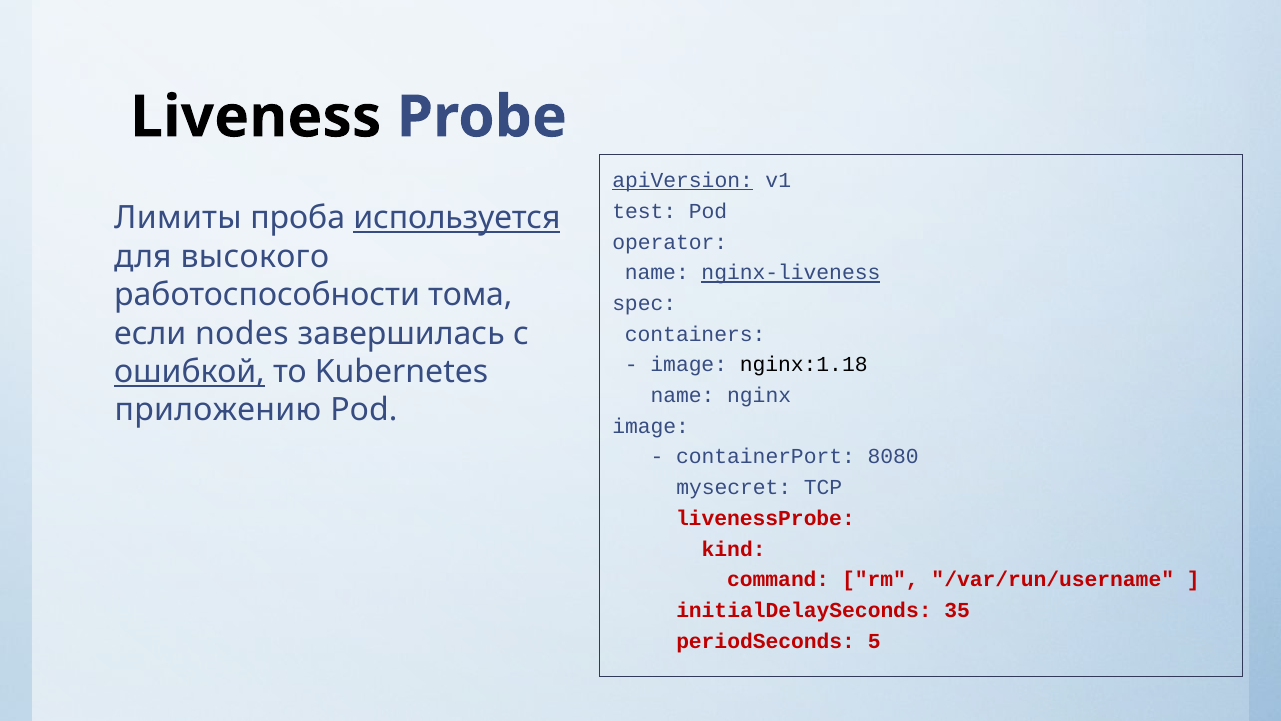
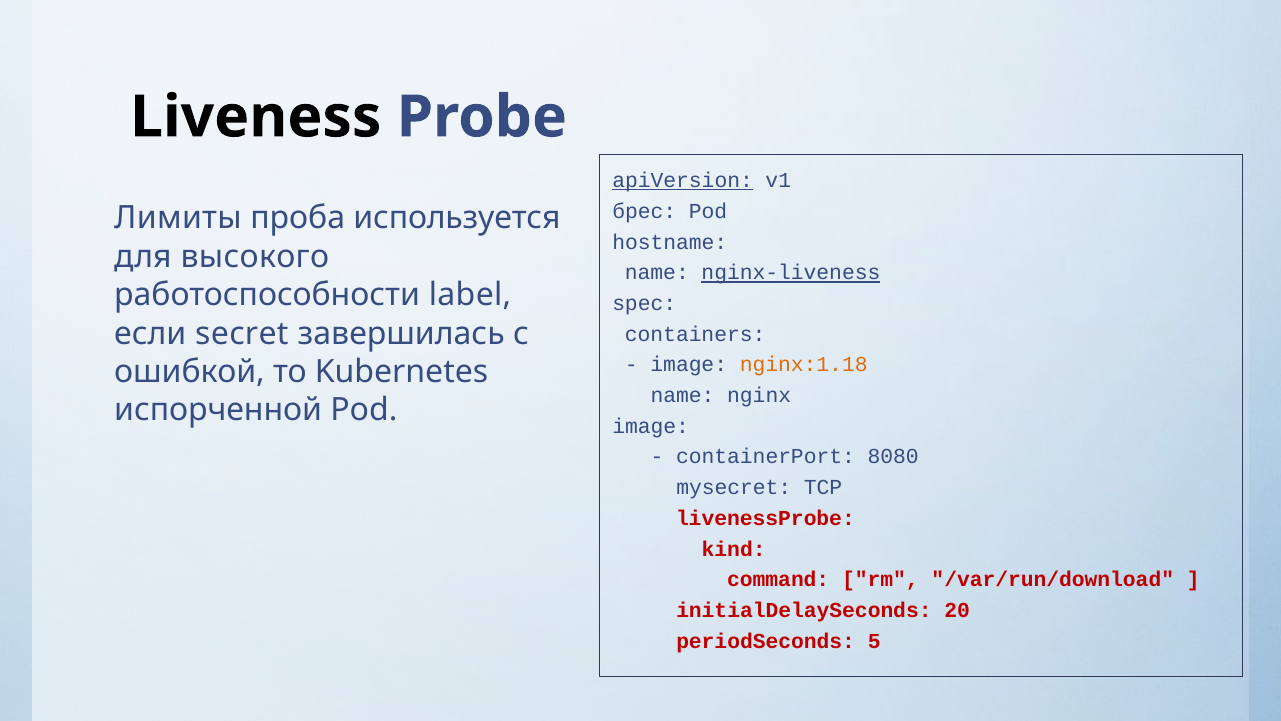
test: test -> бpec
используется underline: present -> none
operator: operator -> hostname
тома: тома -> label
nodes: nodes -> secret
nginx:1.18 colour: black -> orange
ошибкой underline: present -> none
приложению: приложению -> испорченной
/var/run/username: /var/run/username -> /var/run/download
35: 35 -> 20
